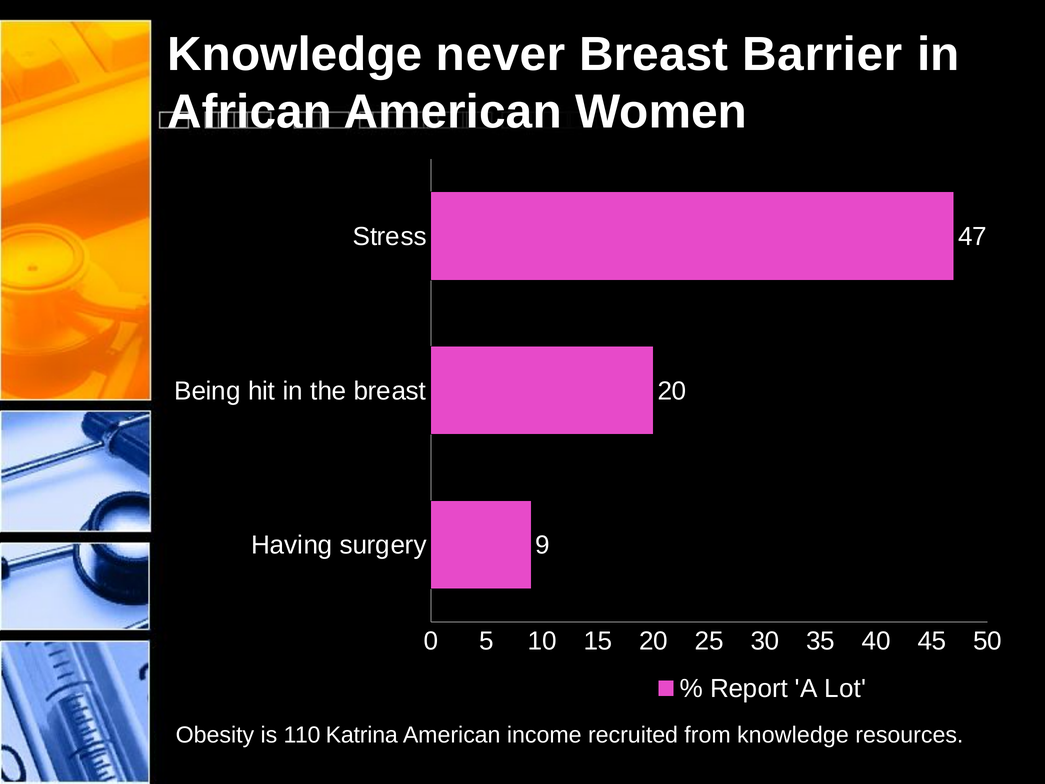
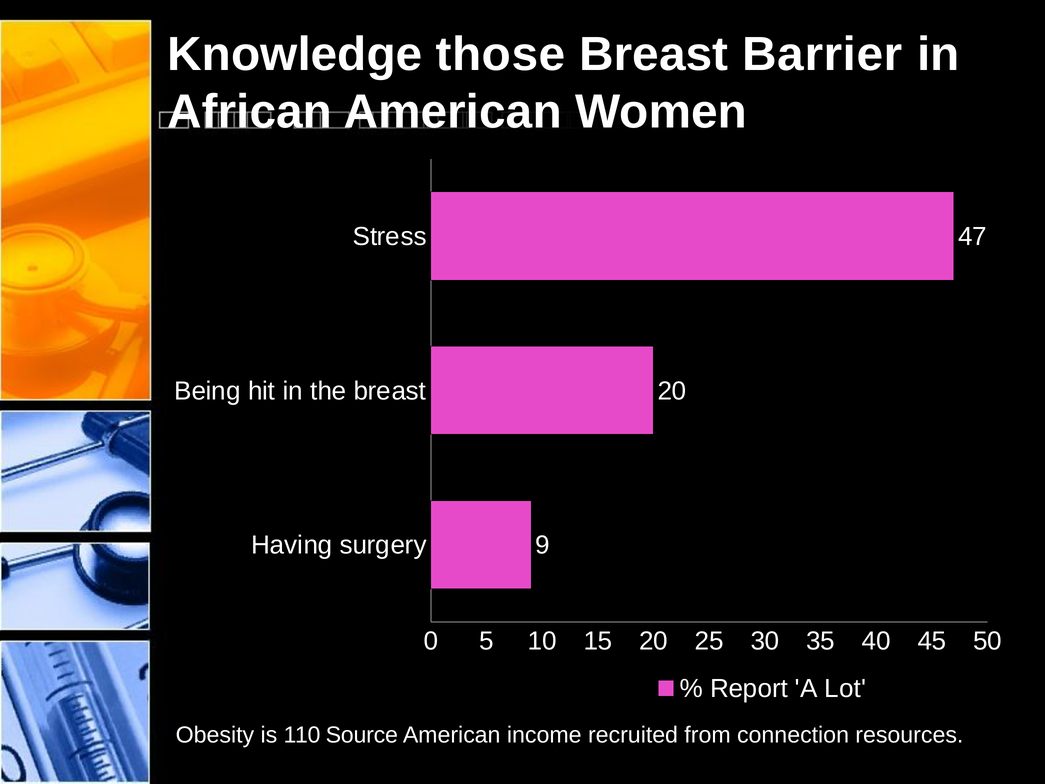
never: never -> those
Katrina: Katrina -> Source
from knowledge: knowledge -> connection
